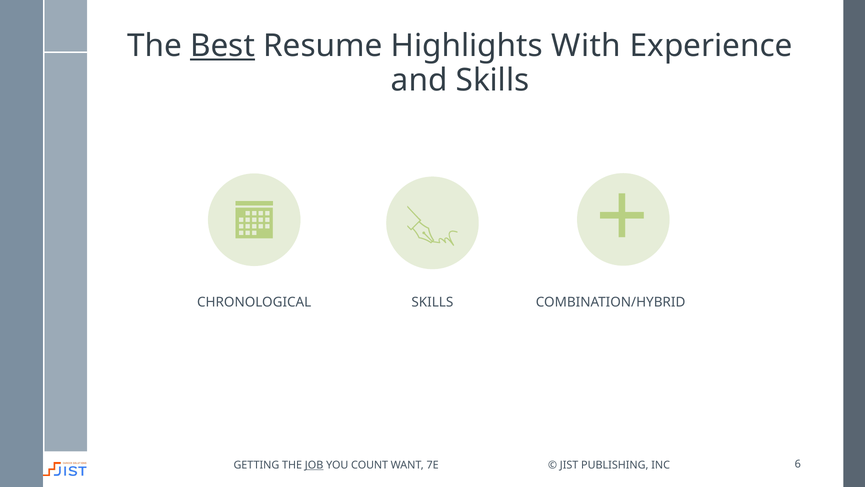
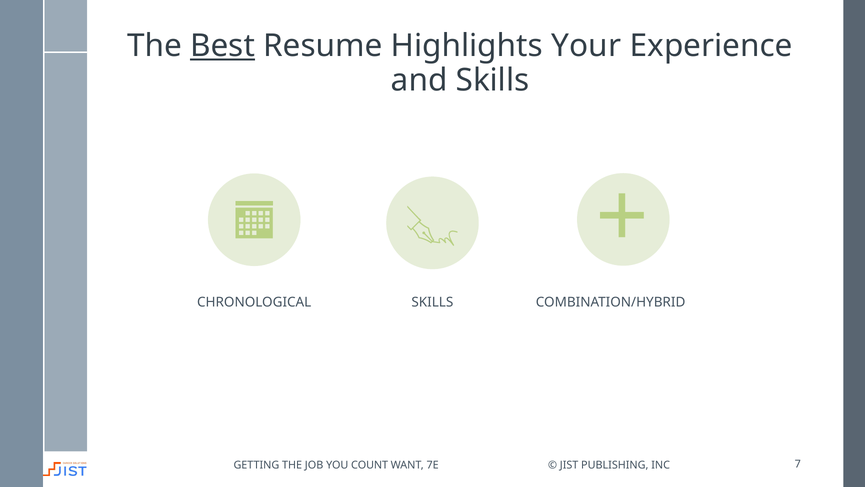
With: With -> Your
JOB underline: present -> none
6: 6 -> 7
